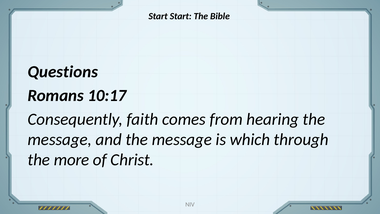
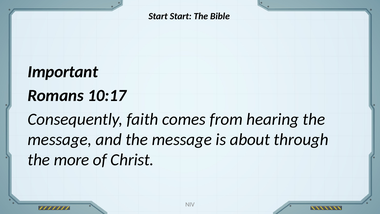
Questions: Questions -> Important
which: which -> about
